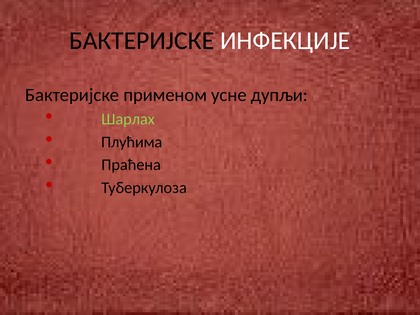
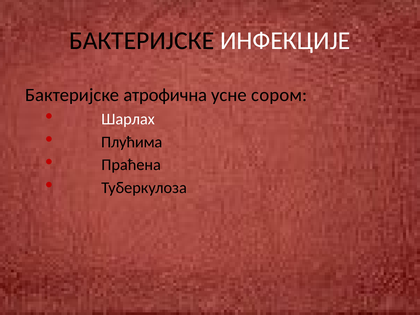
применом: применом -> атрофична
дупљи: дупљи -> сором
Шарлах colour: light green -> white
